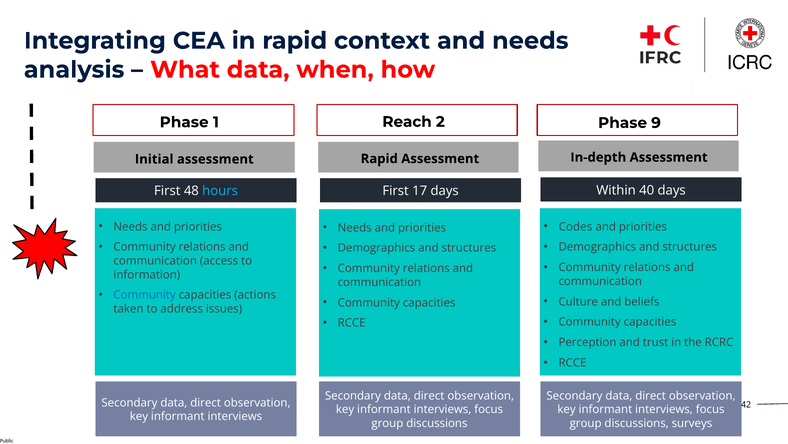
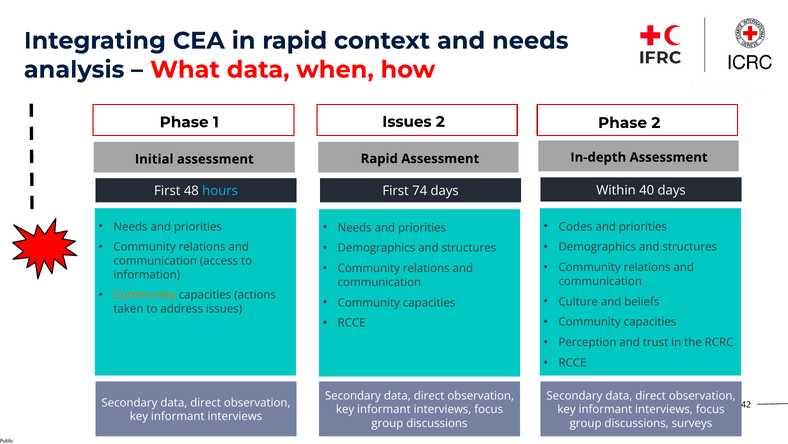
1 Reach: Reach -> Issues
Phase 9: 9 -> 2
17: 17 -> 74
Community at (145, 295) colour: blue -> orange
